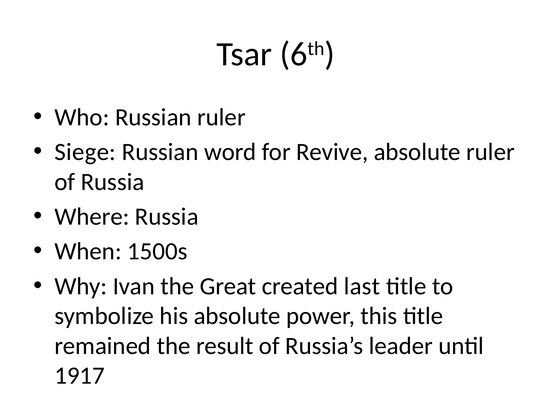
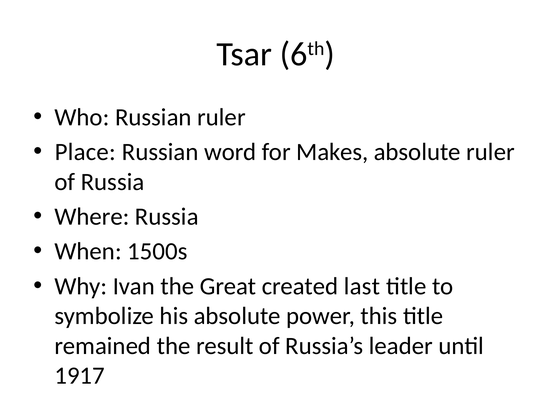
Siege: Siege -> Place
Revive: Revive -> Makes
